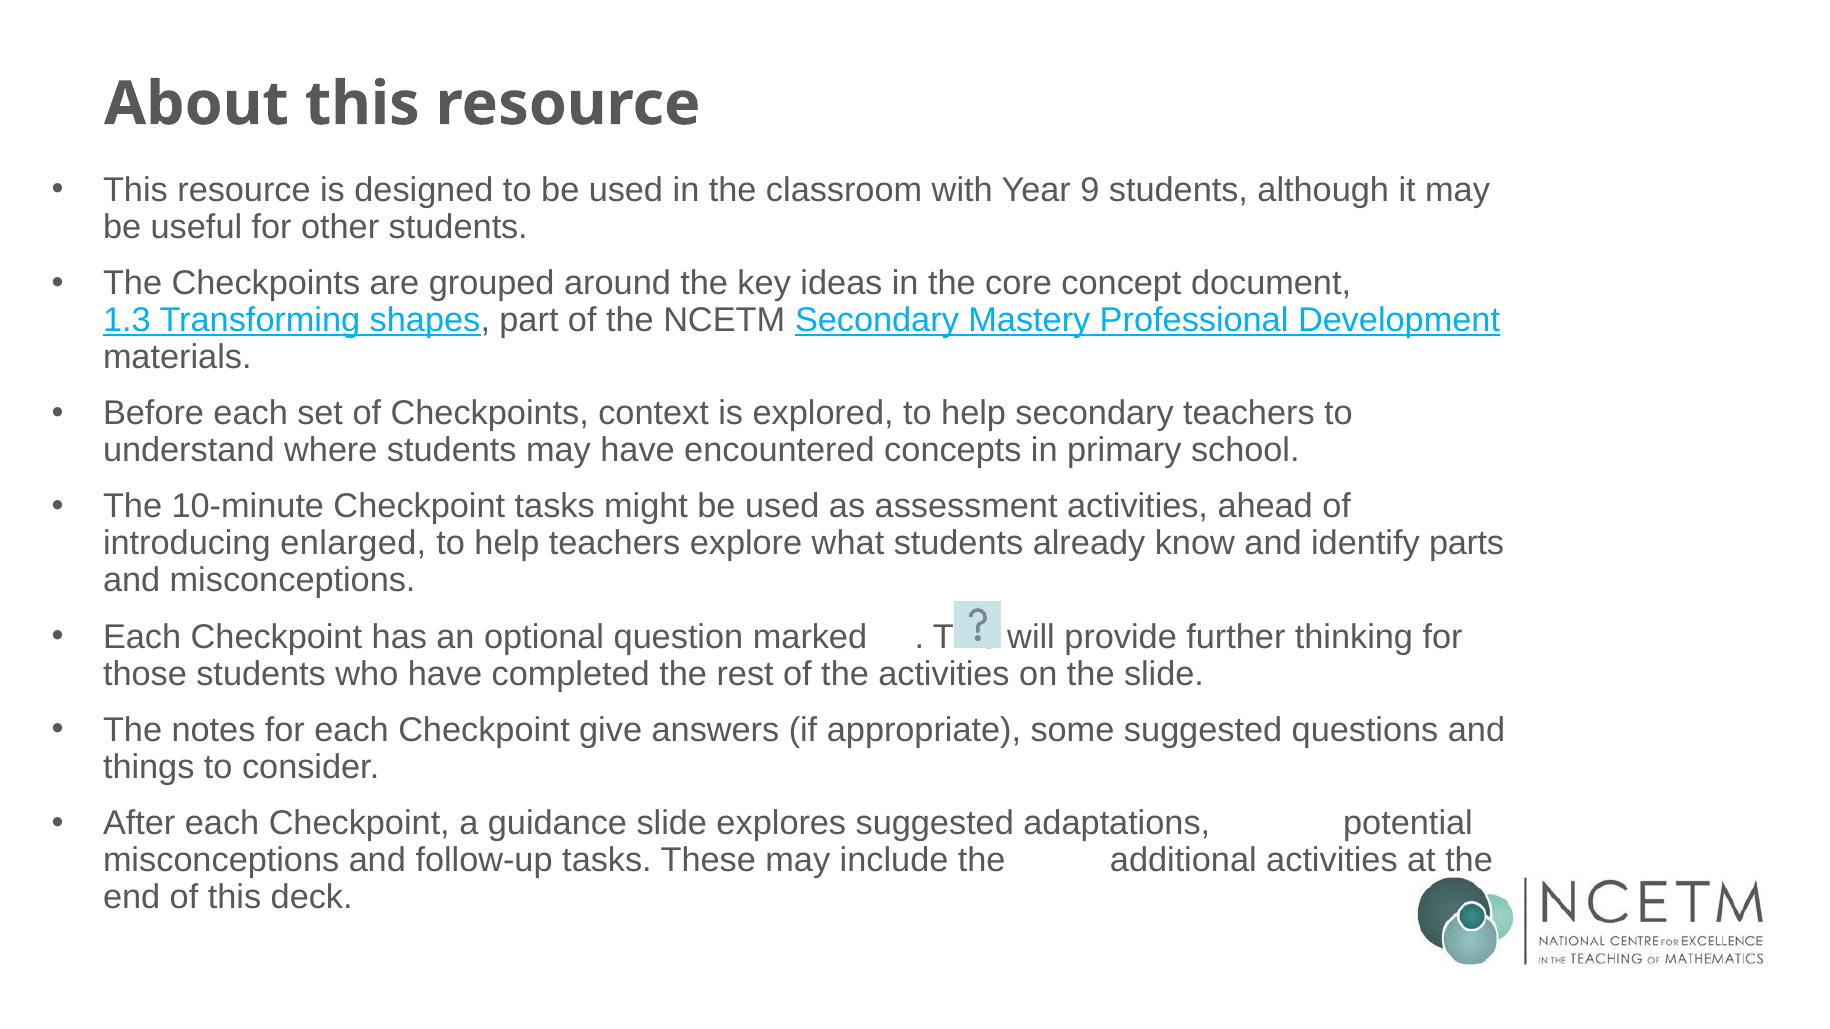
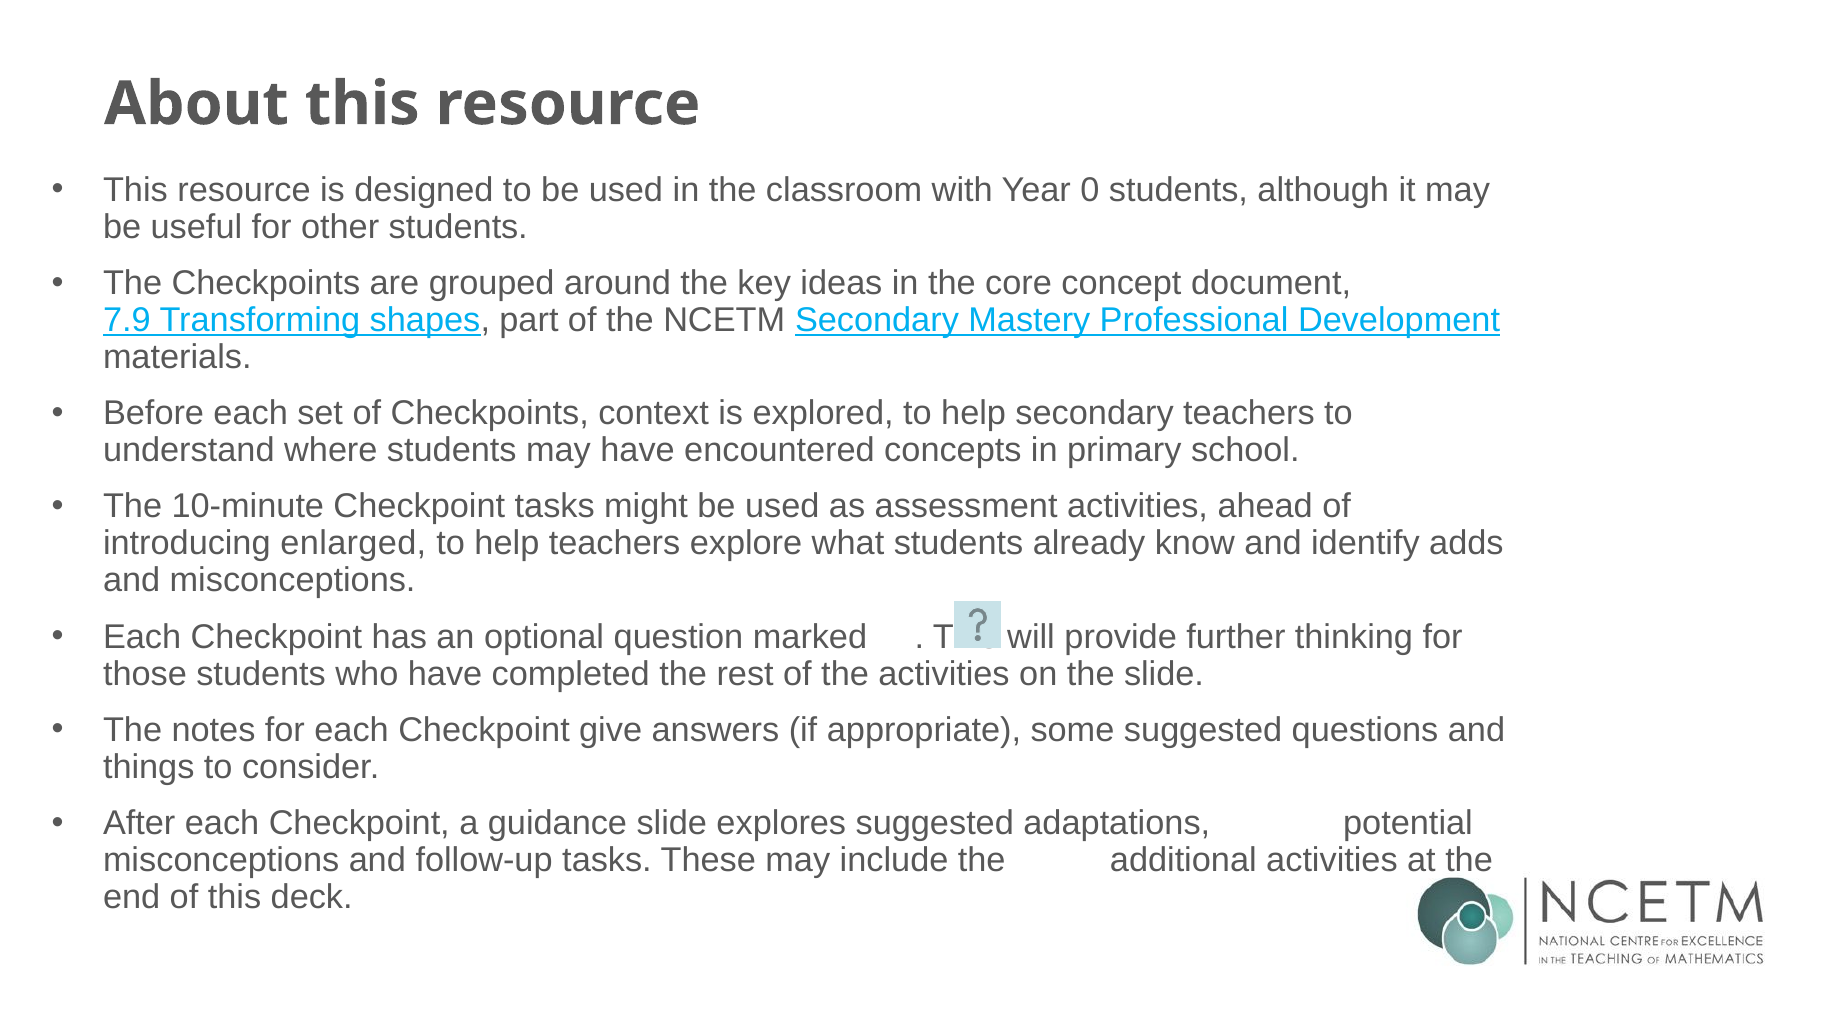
9: 9 -> 0
1.3: 1.3 -> 7.9
parts: parts -> adds
